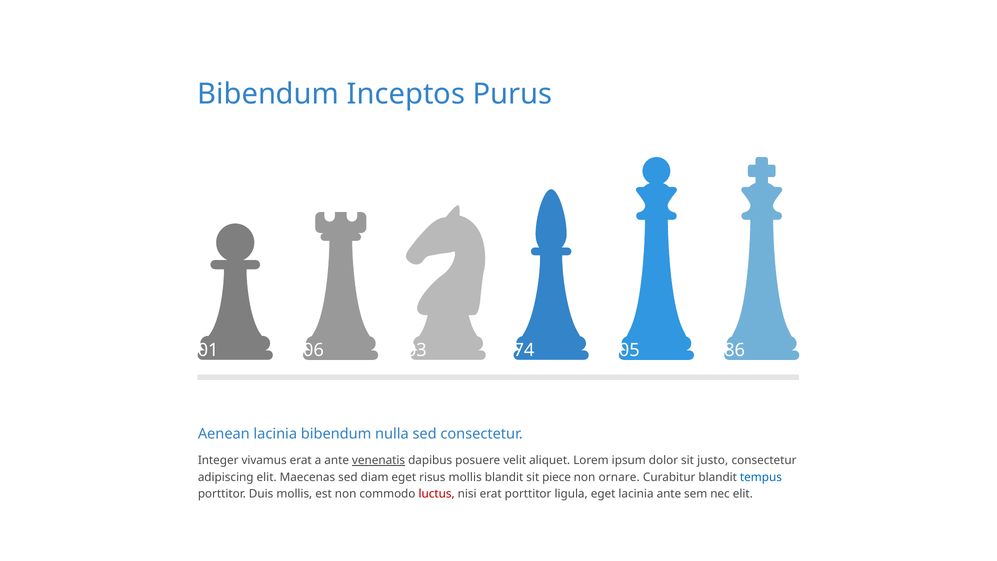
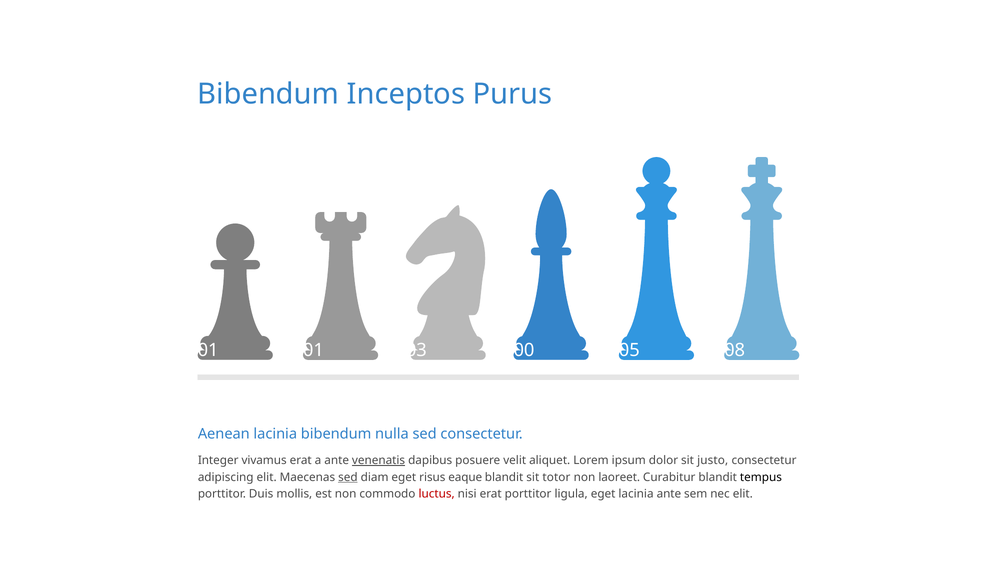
01 06: 06 -> 01
74: 74 -> 00
86: 86 -> 08
sed at (348, 477) underline: none -> present
risus mollis: mollis -> eaque
piece: piece -> totor
ornare: ornare -> laoreet
tempus colour: blue -> black
